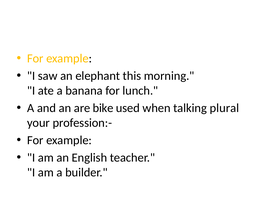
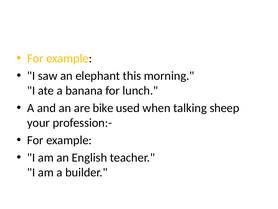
plural: plural -> sheep
